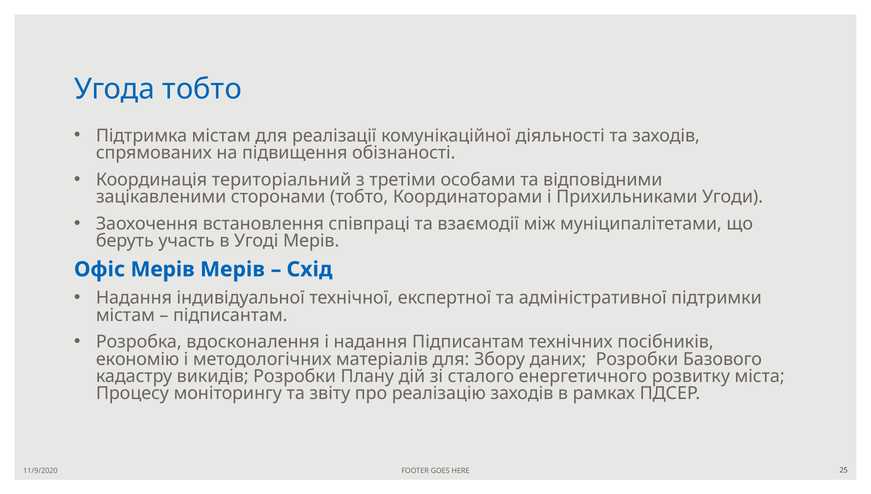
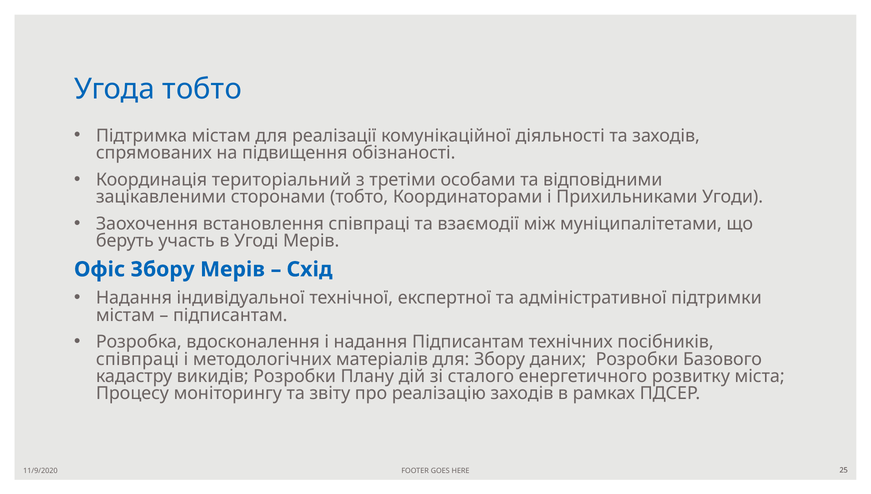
Офіс Мерів: Мерів -> Збору
економію at (138, 359): економію -> співпраці
